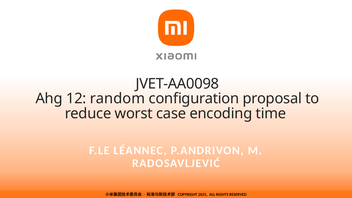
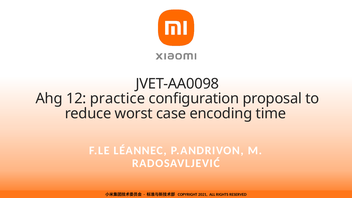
random: random -> practice
